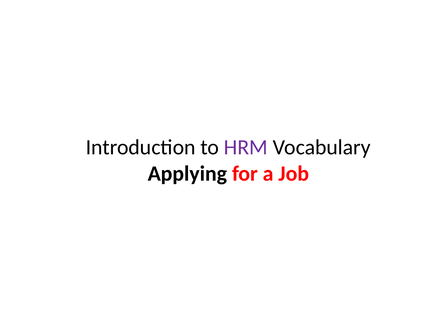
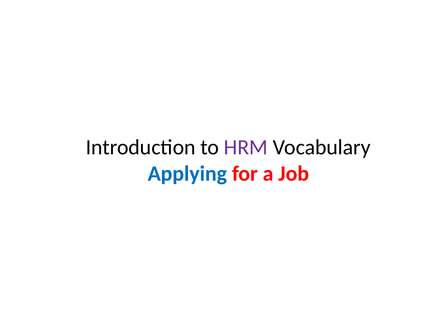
Applying colour: black -> blue
